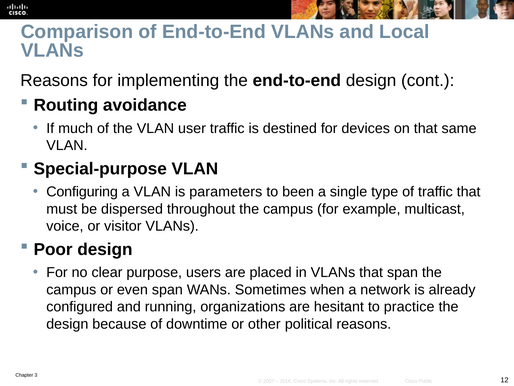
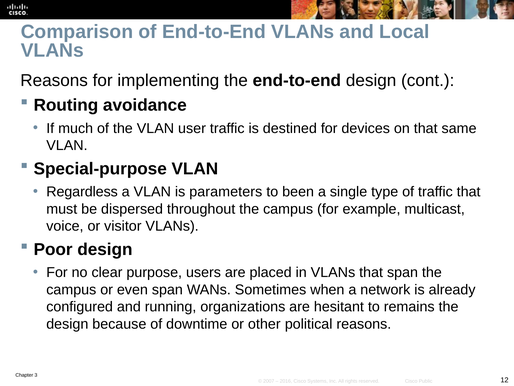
Configuring: Configuring -> Regardless
practice: practice -> remains
